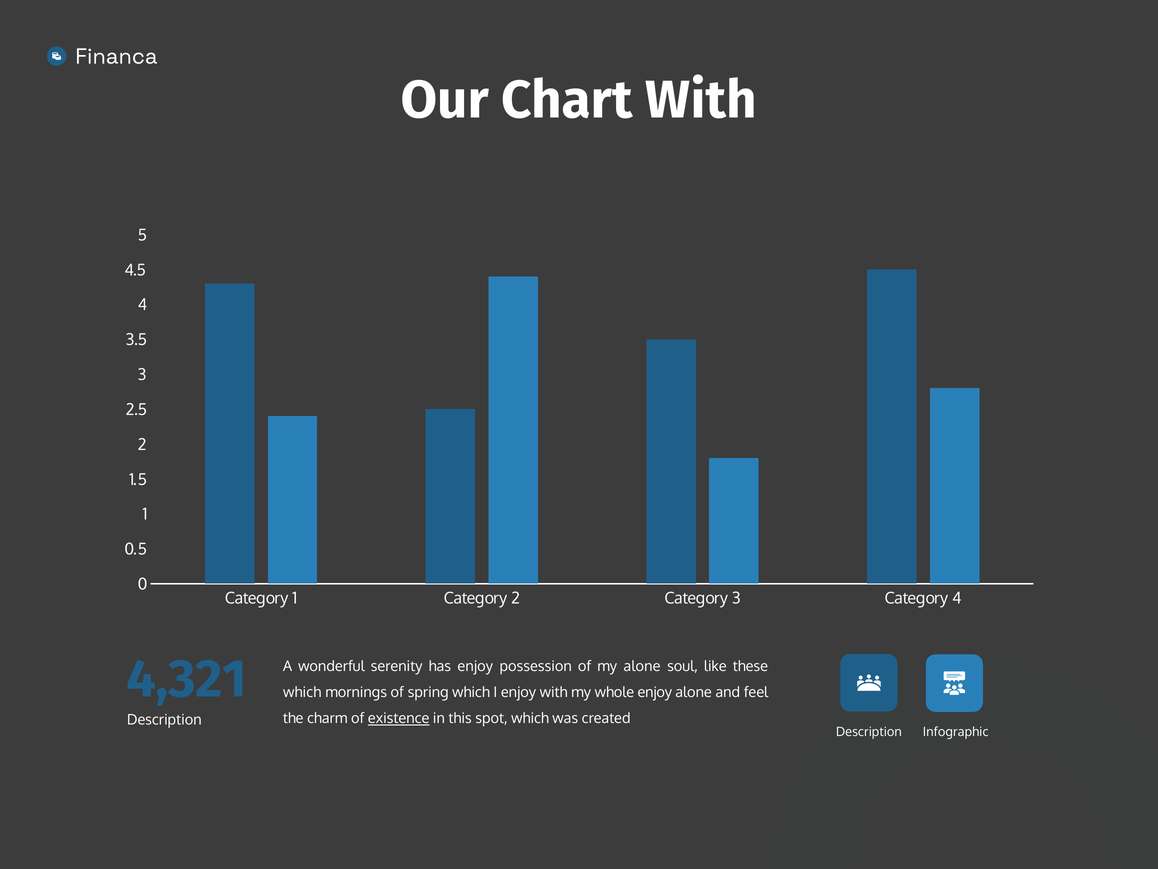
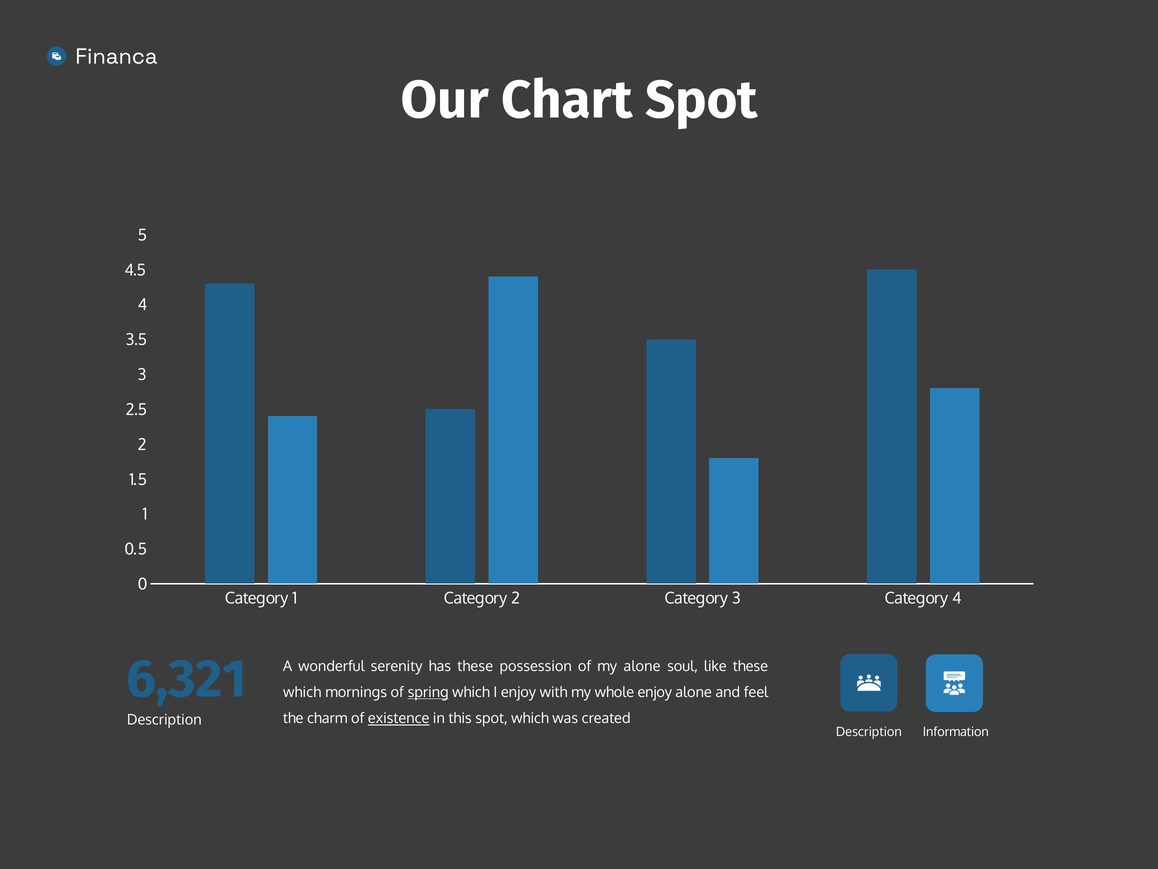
Chart With: With -> Spot
4,321: 4,321 -> 6,321
has enjoy: enjoy -> these
spring underline: none -> present
Infographic: Infographic -> Information
